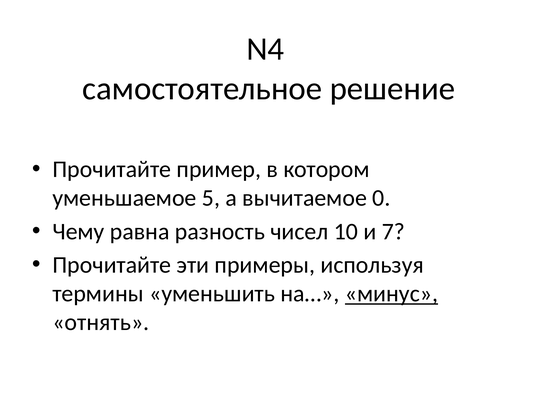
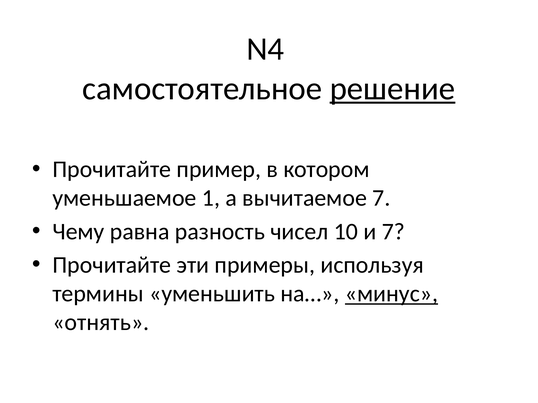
решение underline: none -> present
5: 5 -> 1
вычитаемое 0: 0 -> 7
